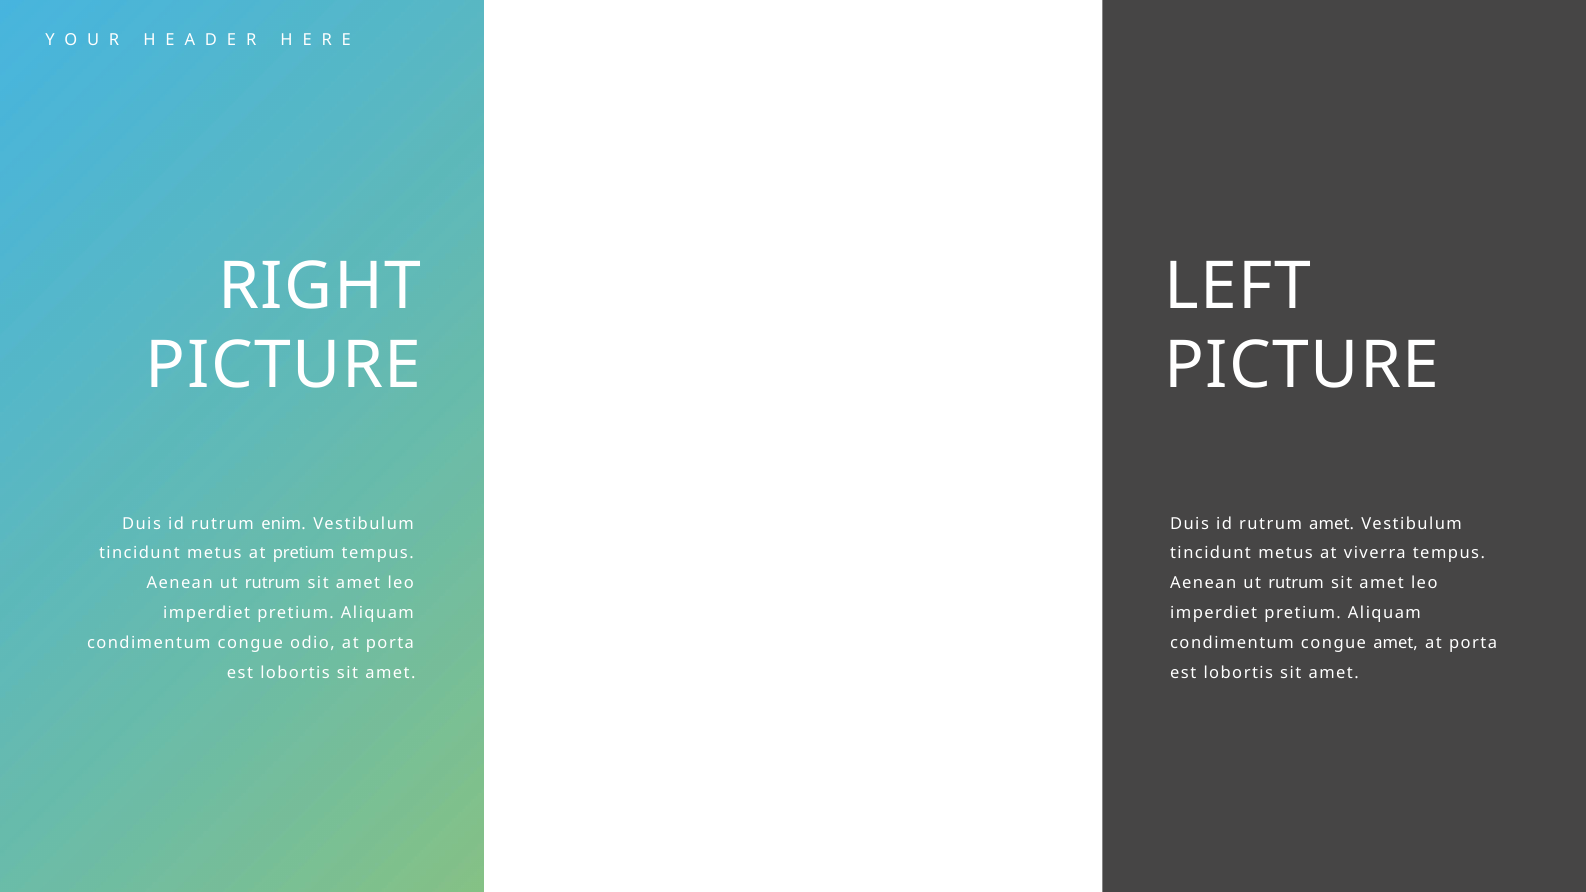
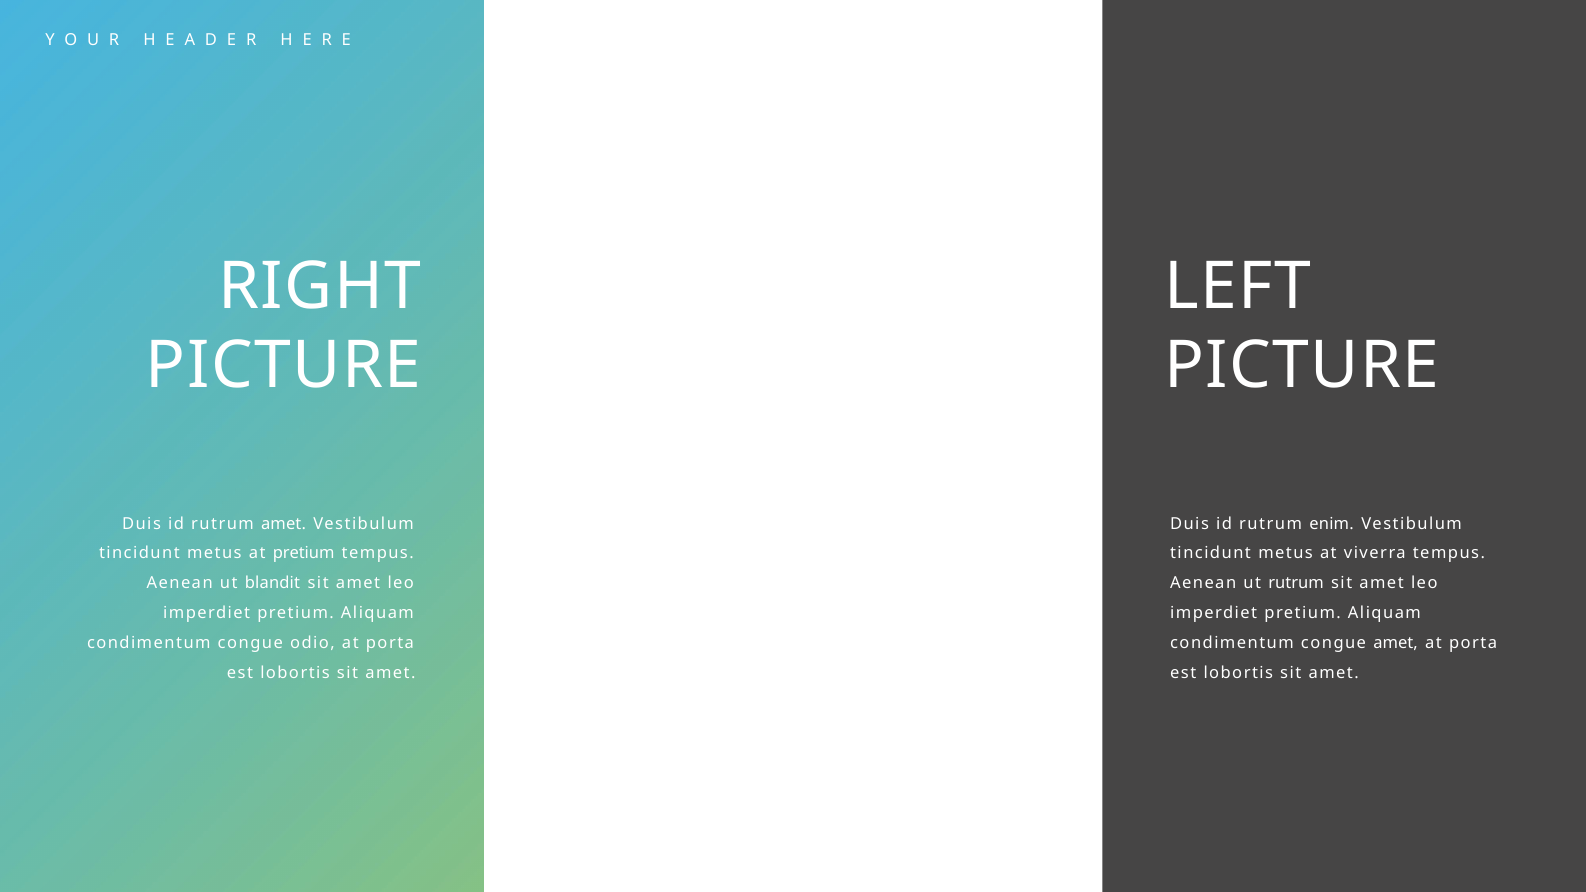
rutrum enim: enim -> amet
rutrum amet: amet -> enim
rutrum at (273, 583): rutrum -> blandit
